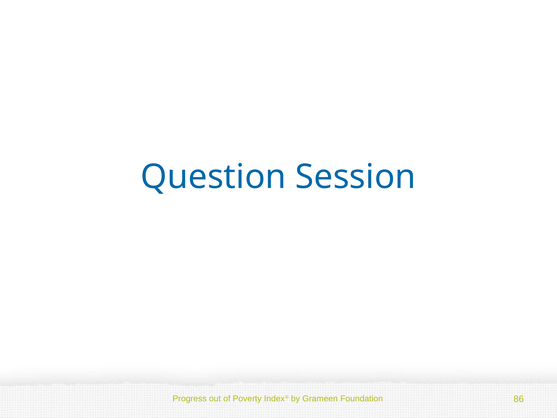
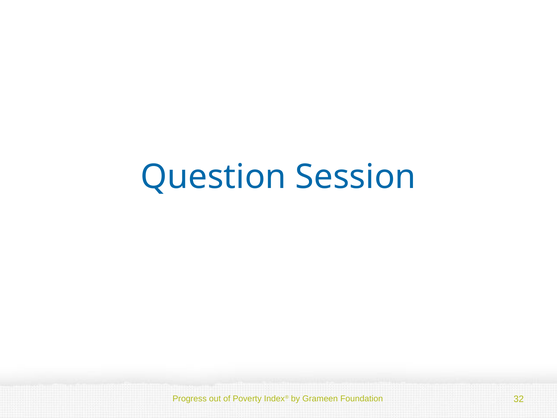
86: 86 -> 32
